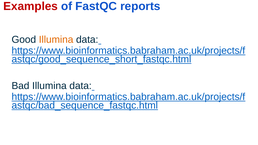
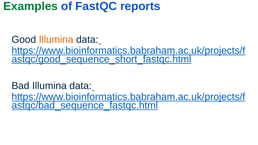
Examples colour: red -> green
